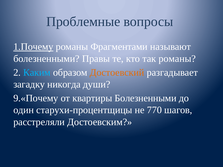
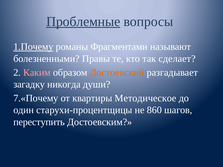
Проблемные underline: none -> present
так романы: романы -> сделает
Каким colour: light blue -> pink
9.«Почему: 9.«Почему -> 7.«Почему
квартиры Болезненными: Болезненными -> Методическое
770: 770 -> 860
расстреляли: расстреляли -> переступить
